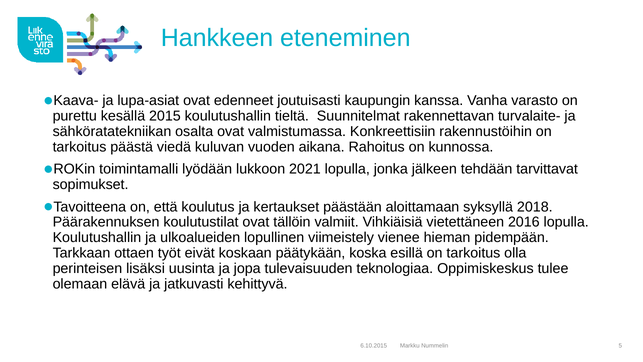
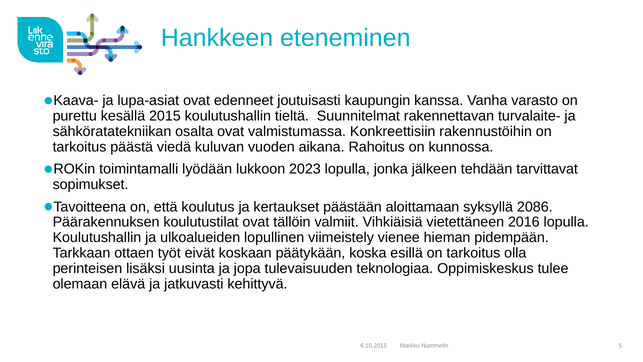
2021: 2021 -> 2023
2018: 2018 -> 2086
